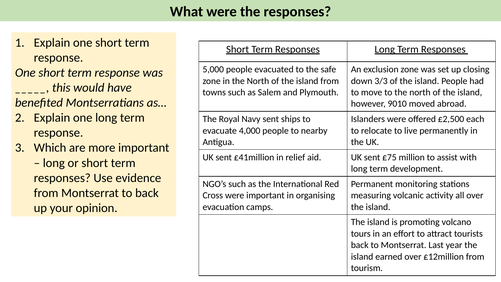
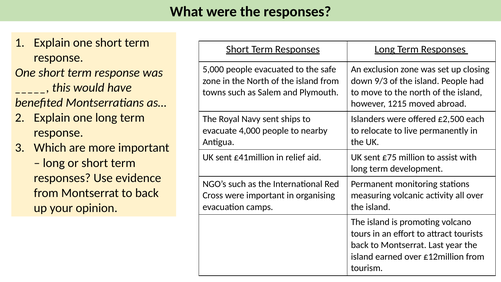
3/3: 3/3 -> 9/3
9010: 9010 -> 1215
